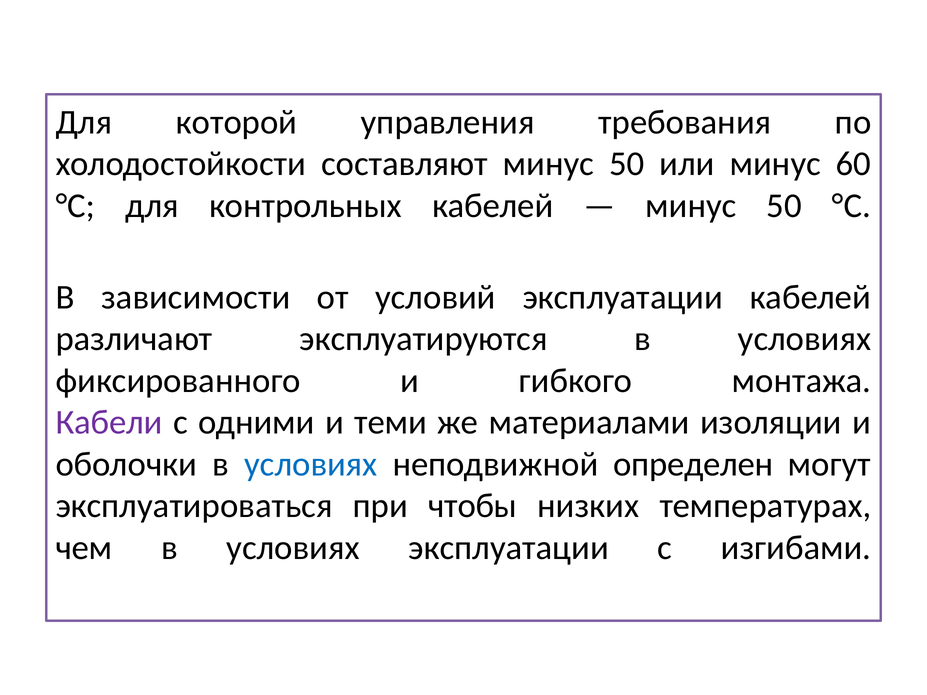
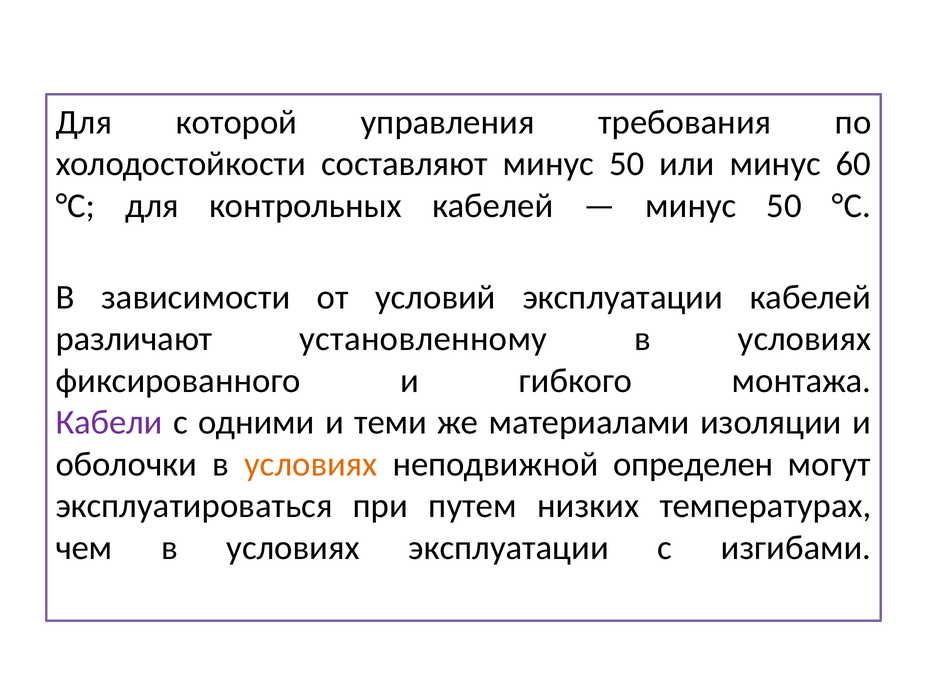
эксплуатируются: эксплуатируются -> установленному
условиях at (311, 464) colour: blue -> orange
чтобы: чтобы -> путем
